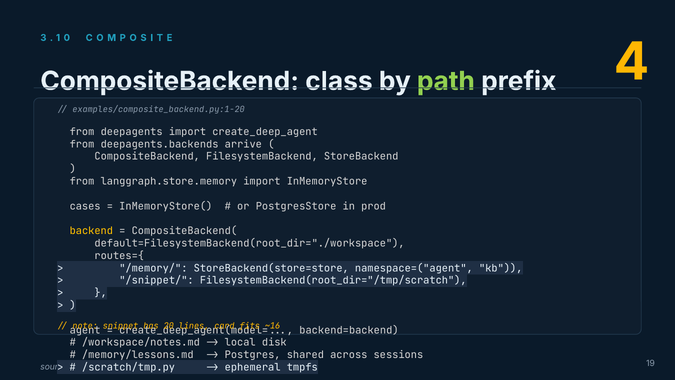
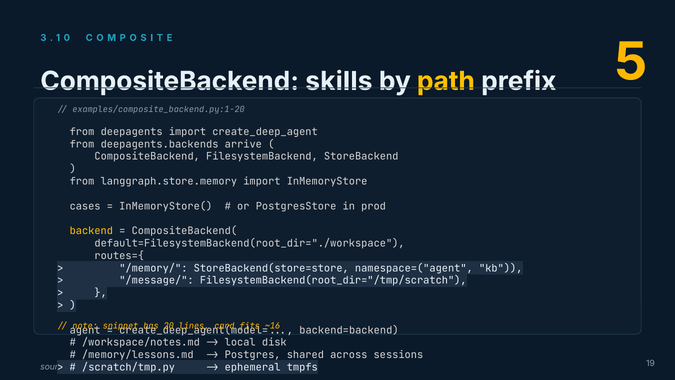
class: class -> skills
path colour: light green -> yellow
4: 4 -> 5
/snippet/: /snippet/ -> /message/
